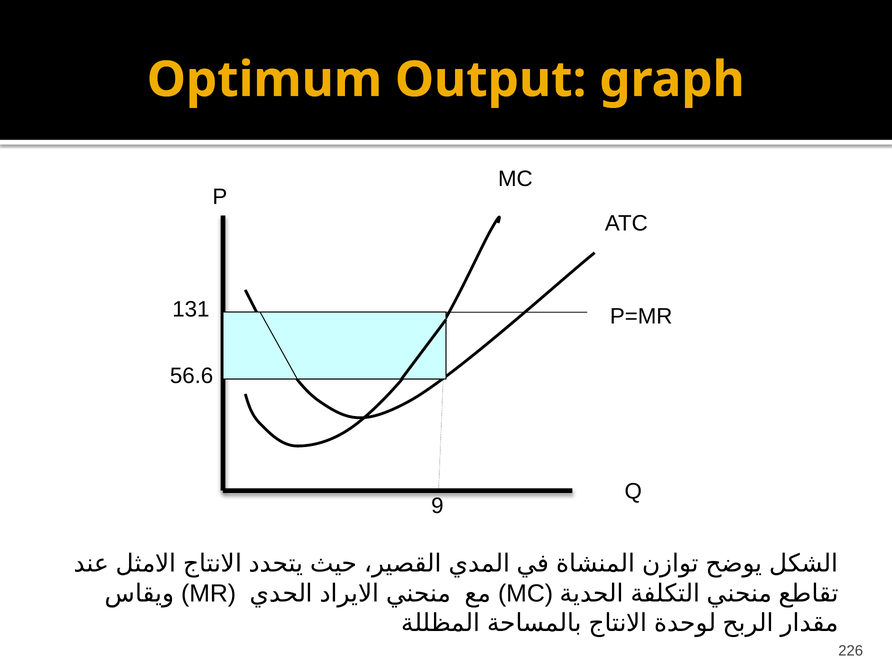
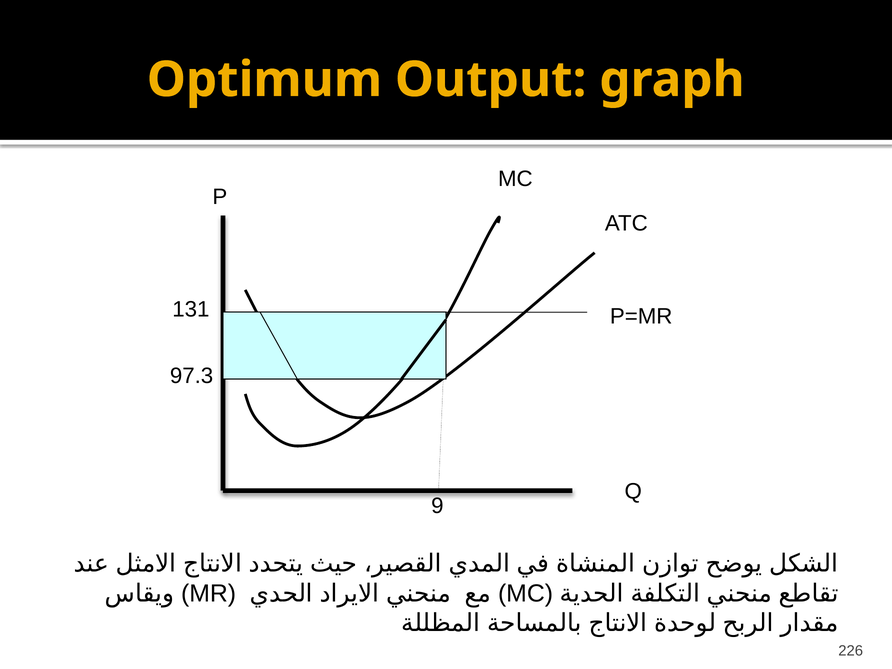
56.6: 56.6 -> 97.3
